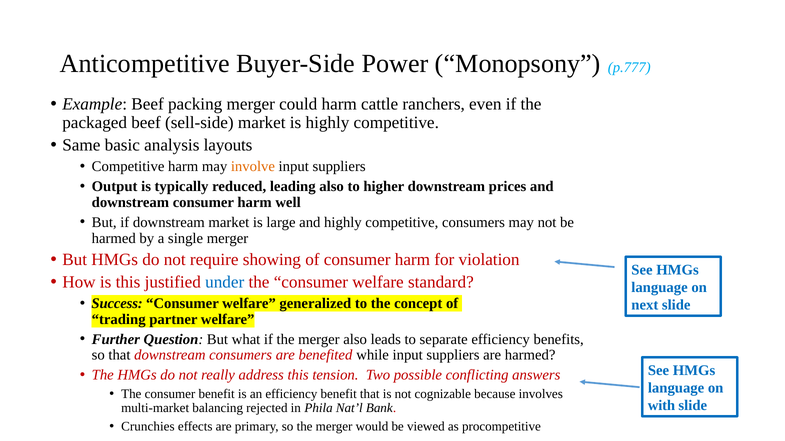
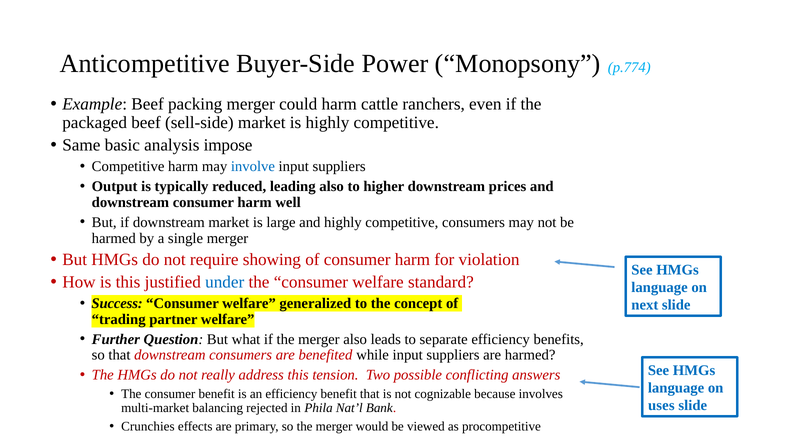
p.777: p.777 -> p.774
layouts: layouts -> impose
involve colour: orange -> blue
with: with -> uses
